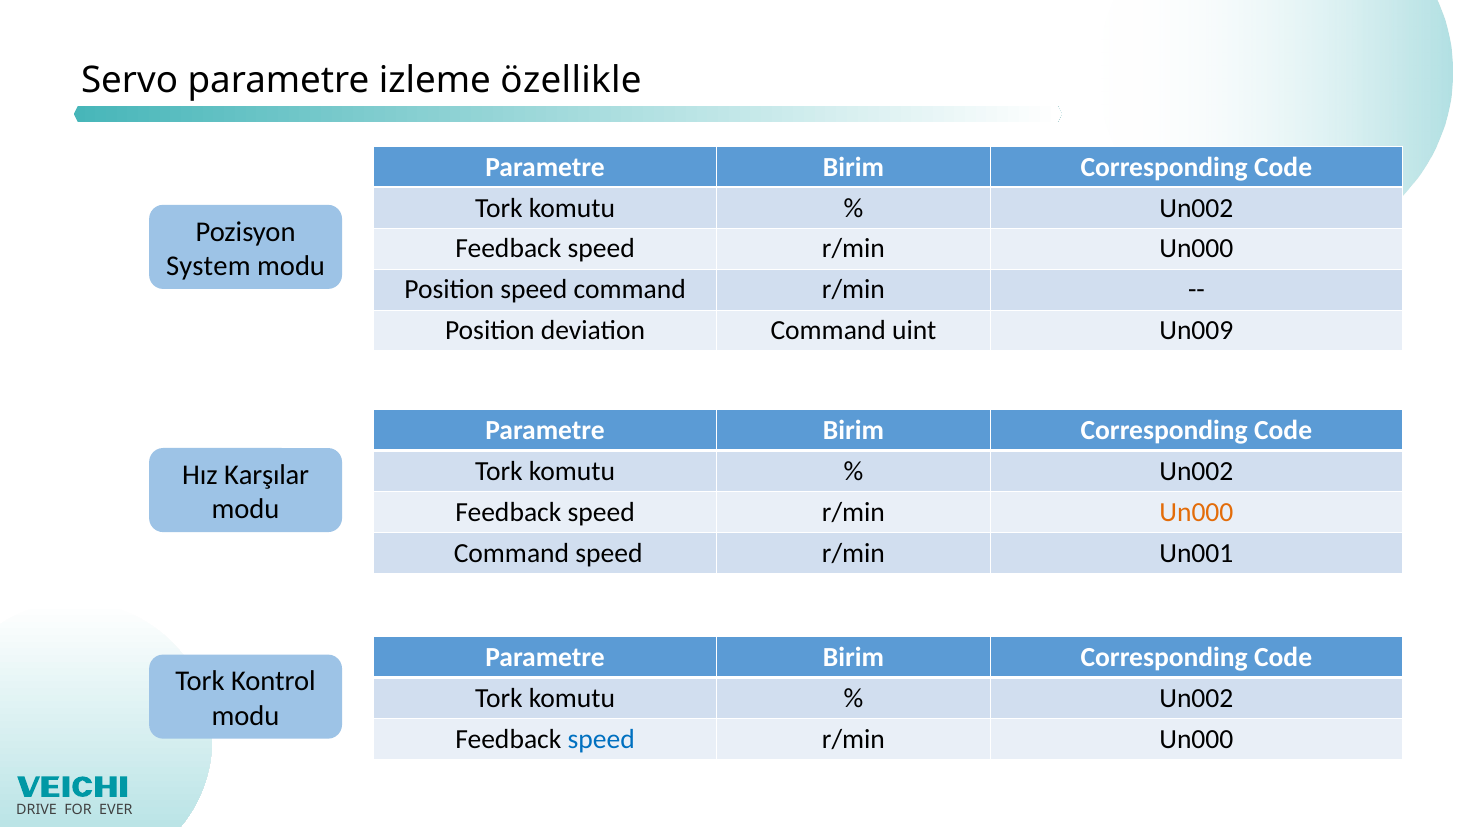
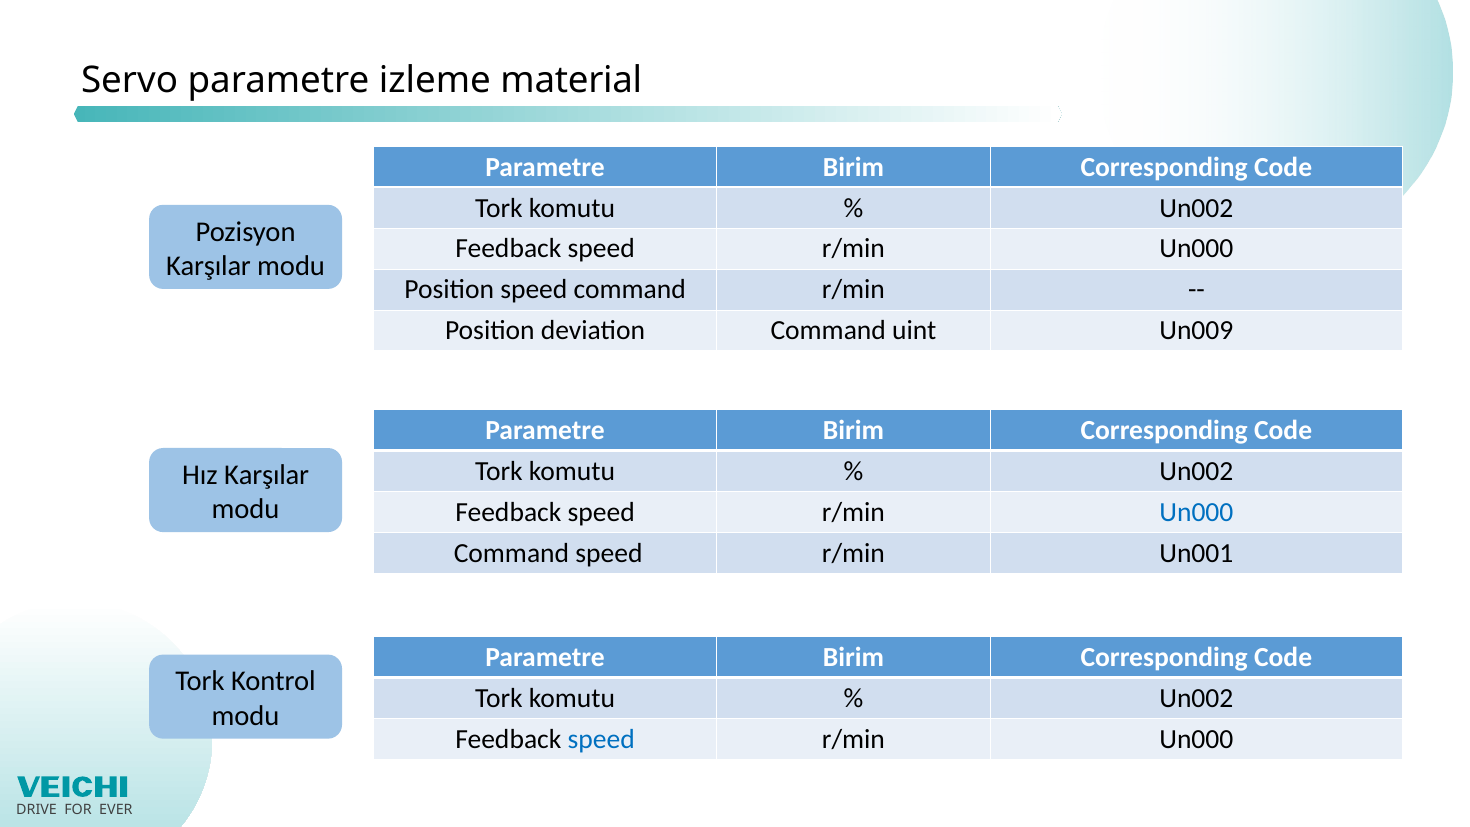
özellikle: özellikle -> material
System at (208, 266): System -> Karşılar
Un000 at (1196, 512) colour: orange -> blue
